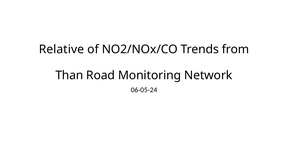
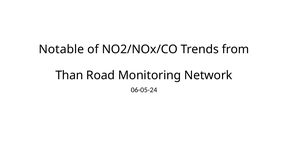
Relative: Relative -> Notable
